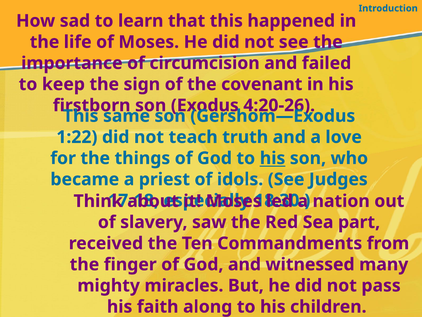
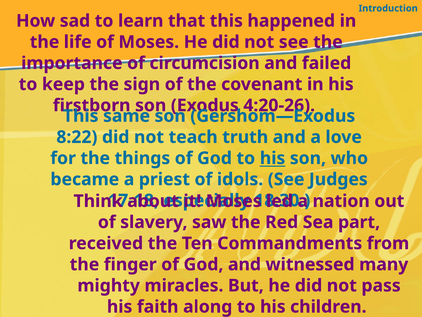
1:22: 1:22 -> 8:22
